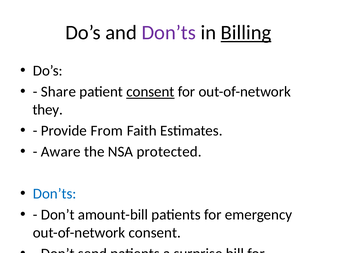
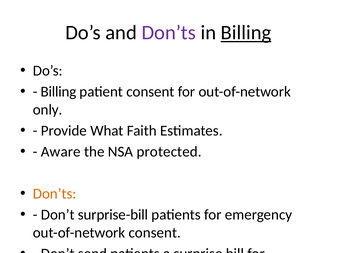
Share at (58, 92): Share -> Billing
consent at (150, 92) underline: present -> none
they: they -> only
From: From -> What
Don’ts at (55, 194) colour: blue -> orange
amount-bill: amount-bill -> surprise-bill
